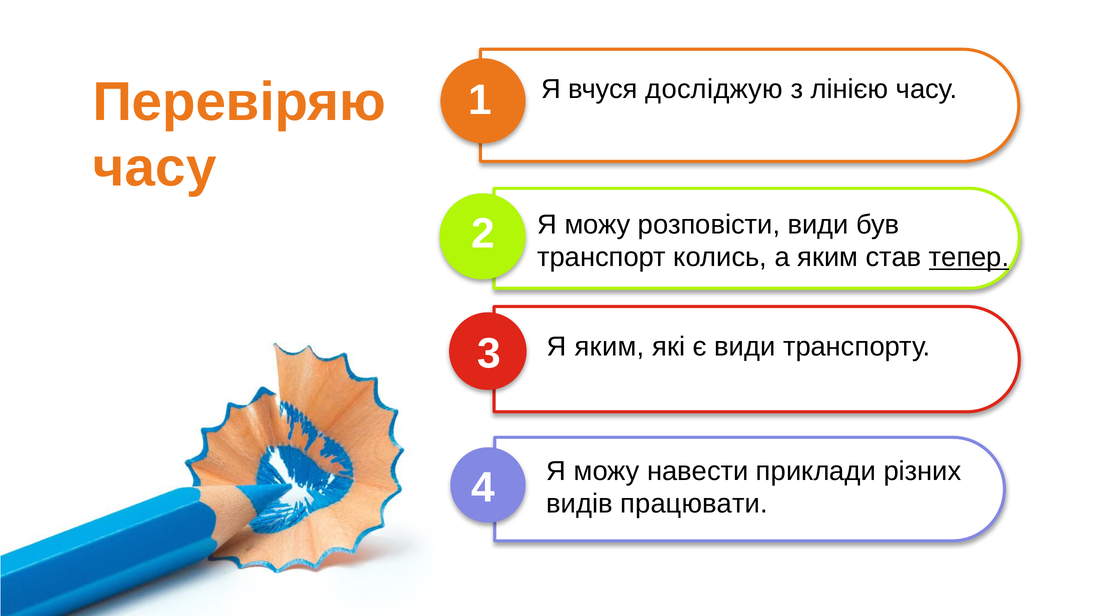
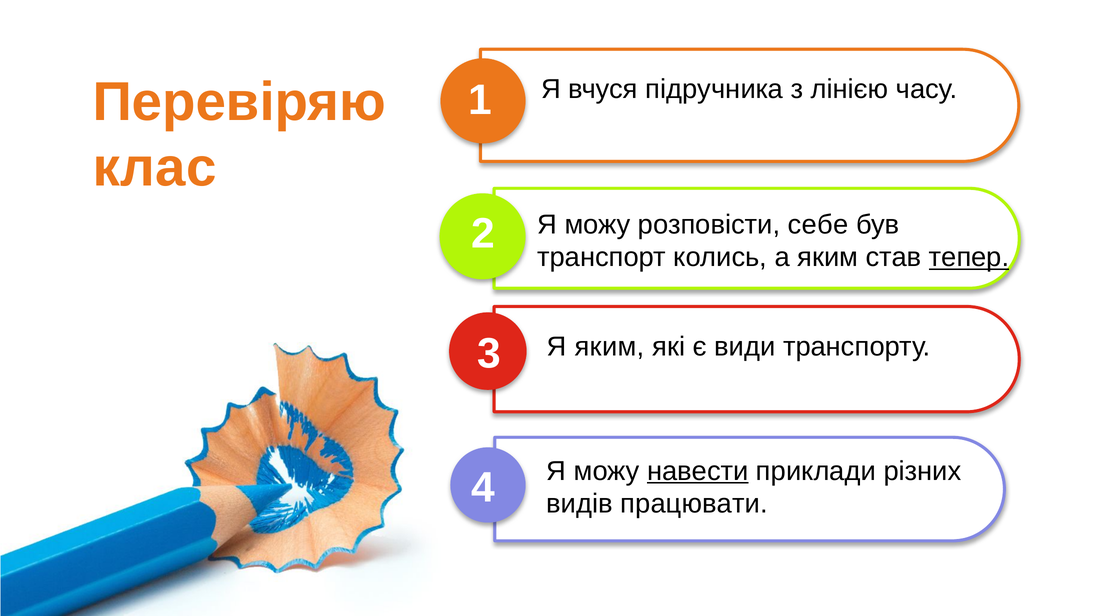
досліджую: досліджую -> підручника
часу at (155, 168): часу -> клас
розповісти види: види -> себе
навести underline: none -> present
